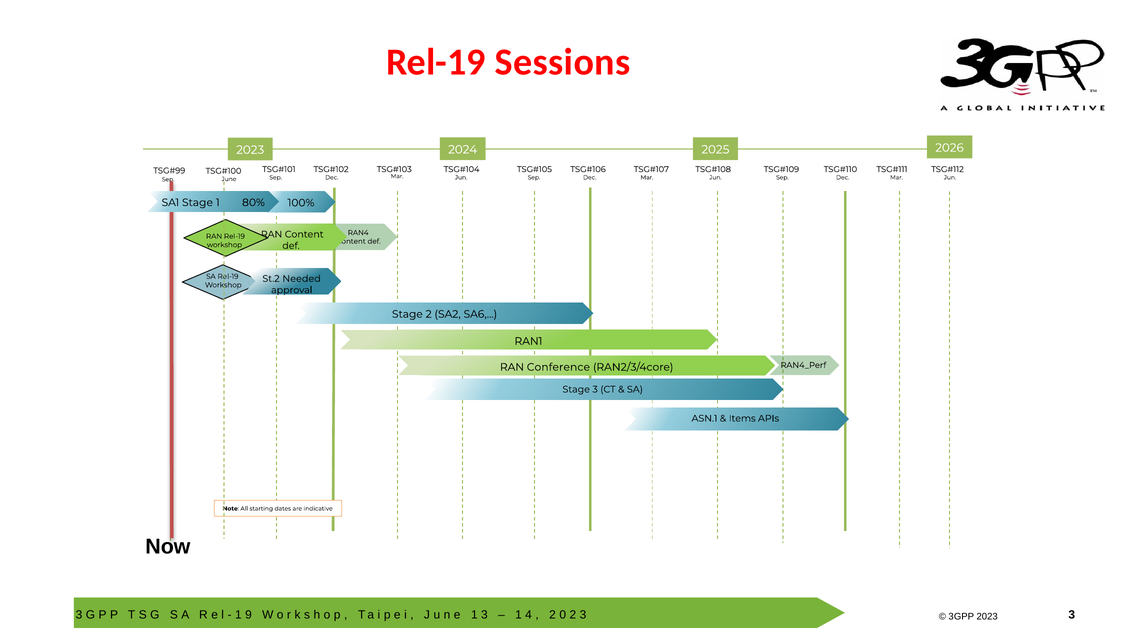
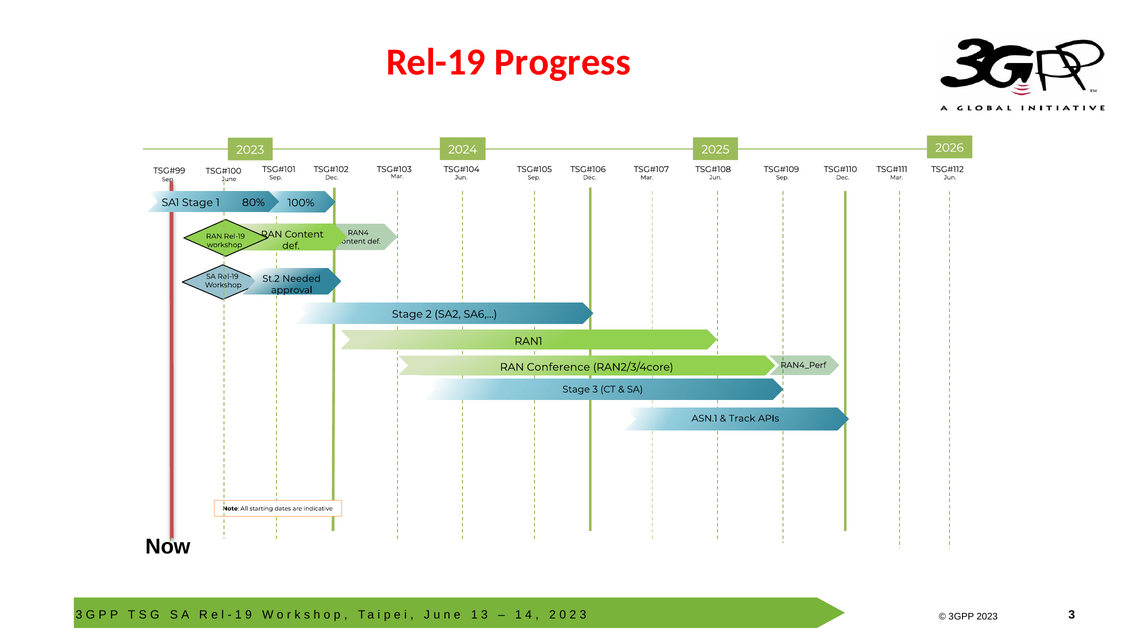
Sessions: Sessions -> Progress
Items: Items -> Track
